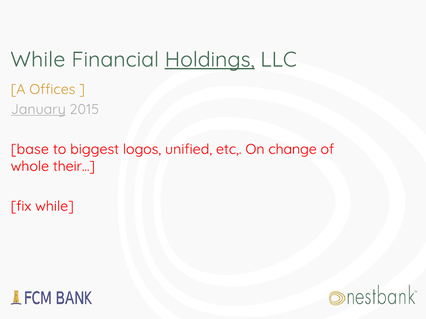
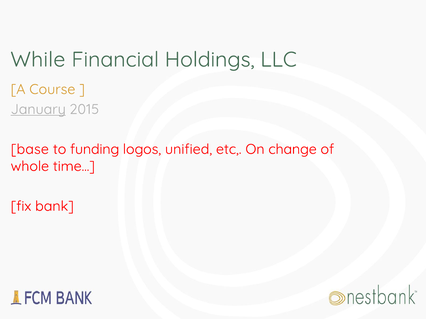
Holdings underline: present -> none
Offices: Offices -> Course
biggest: biggest -> funding
their: their -> time
fix while: while -> bank
